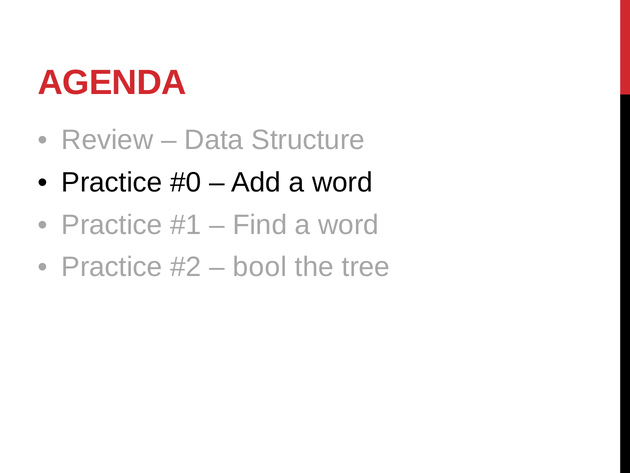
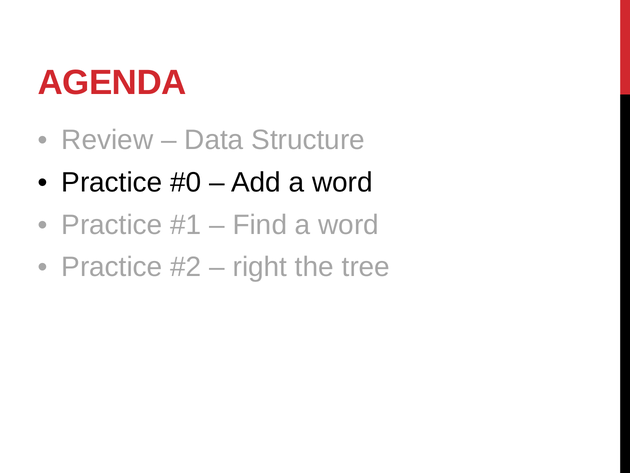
bool: bool -> right
